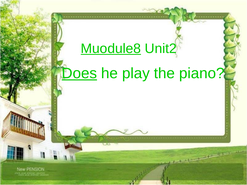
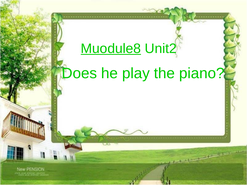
Does underline: present -> none
